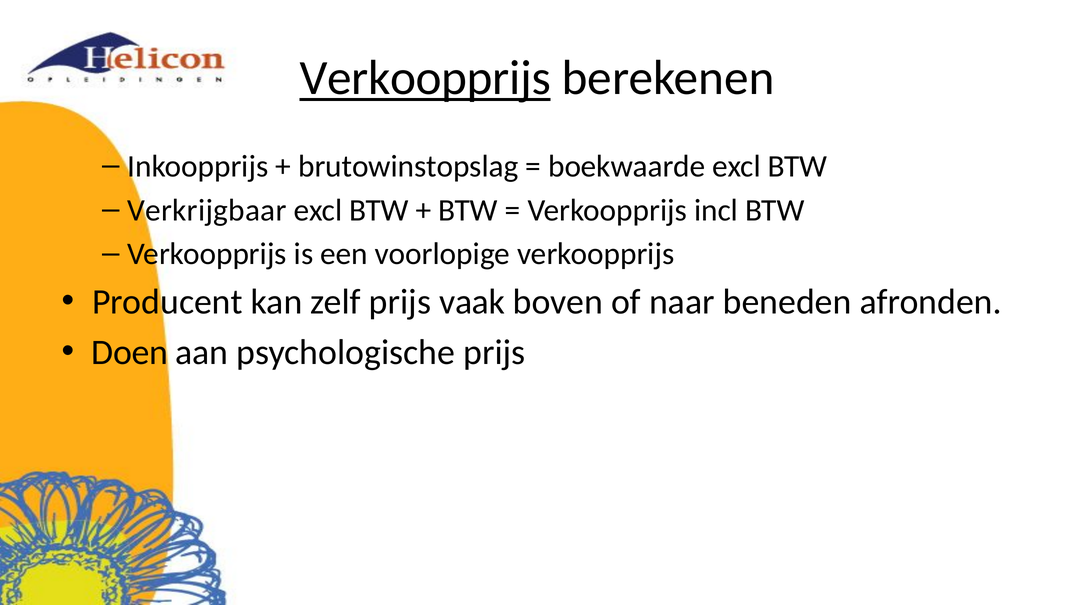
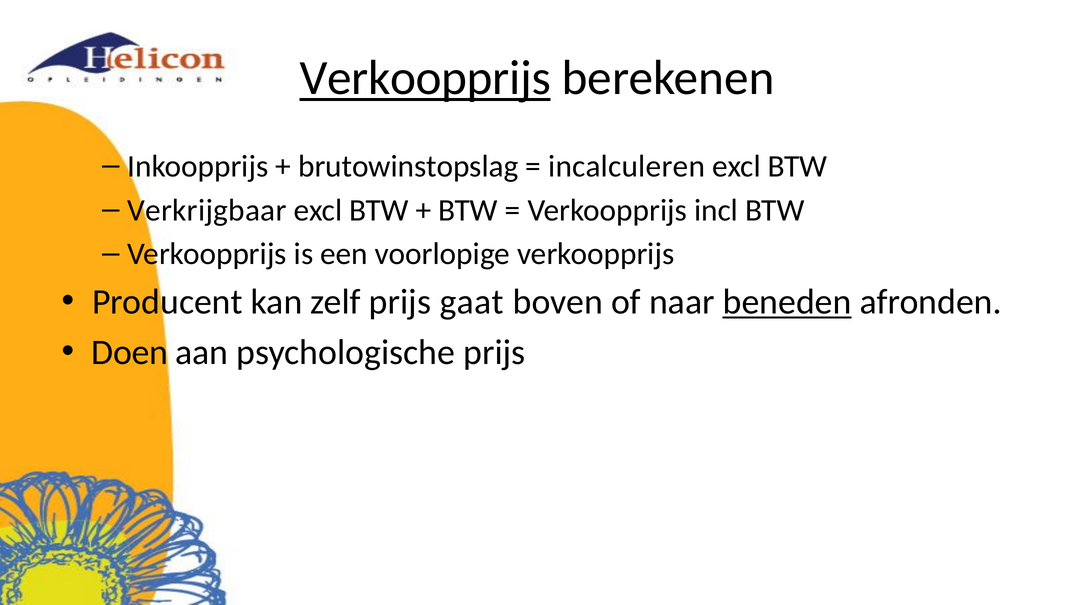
boekwaarde: boekwaarde -> incalculeren
vaak: vaak -> gaat
beneden underline: none -> present
